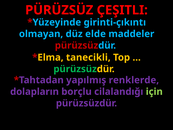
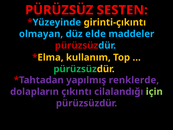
ÇEŞITLI: ÇEŞITLI -> SESTEN
girinti-çıkıntı colour: light blue -> yellow
tanecikli: tanecikli -> kullanım
borçlu: borçlu -> çıkıntı
